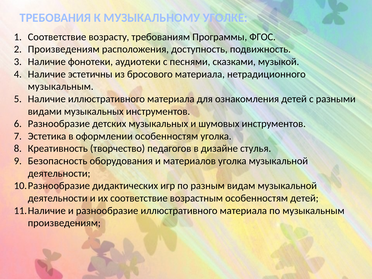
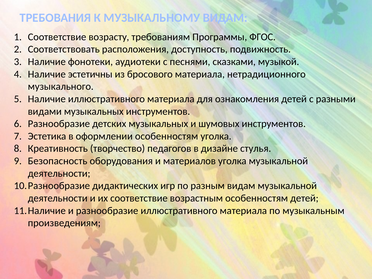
МУЗЫКАЛЬНОМУ УГОЛКЕ: УГОЛКЕ -> ВИДАМ
Произведениям at (64, 49): Произведениям -> Соответствовать
музыкальным at (61, 87): музыкальным -> музыкального
